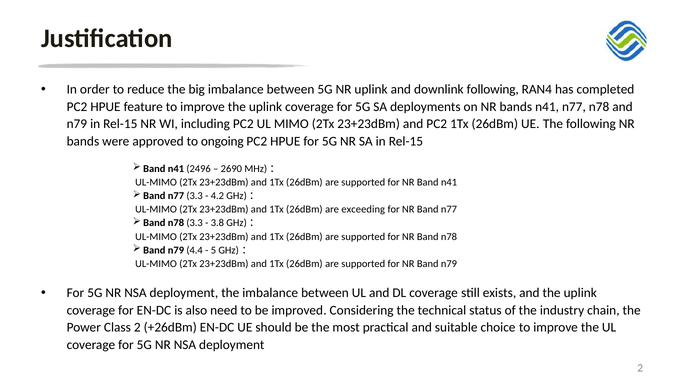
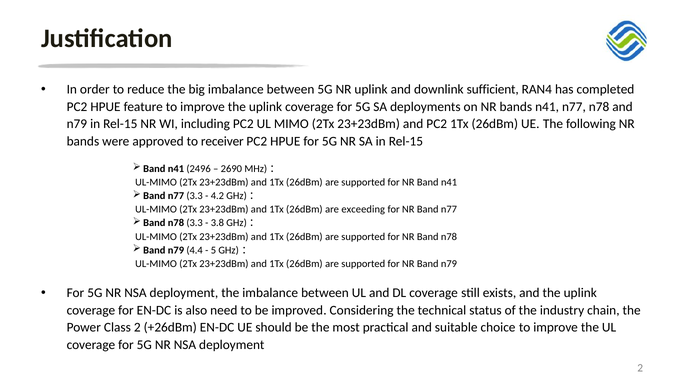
downlink following: following -> sufficient
ongoing: ongoing -> receiver
